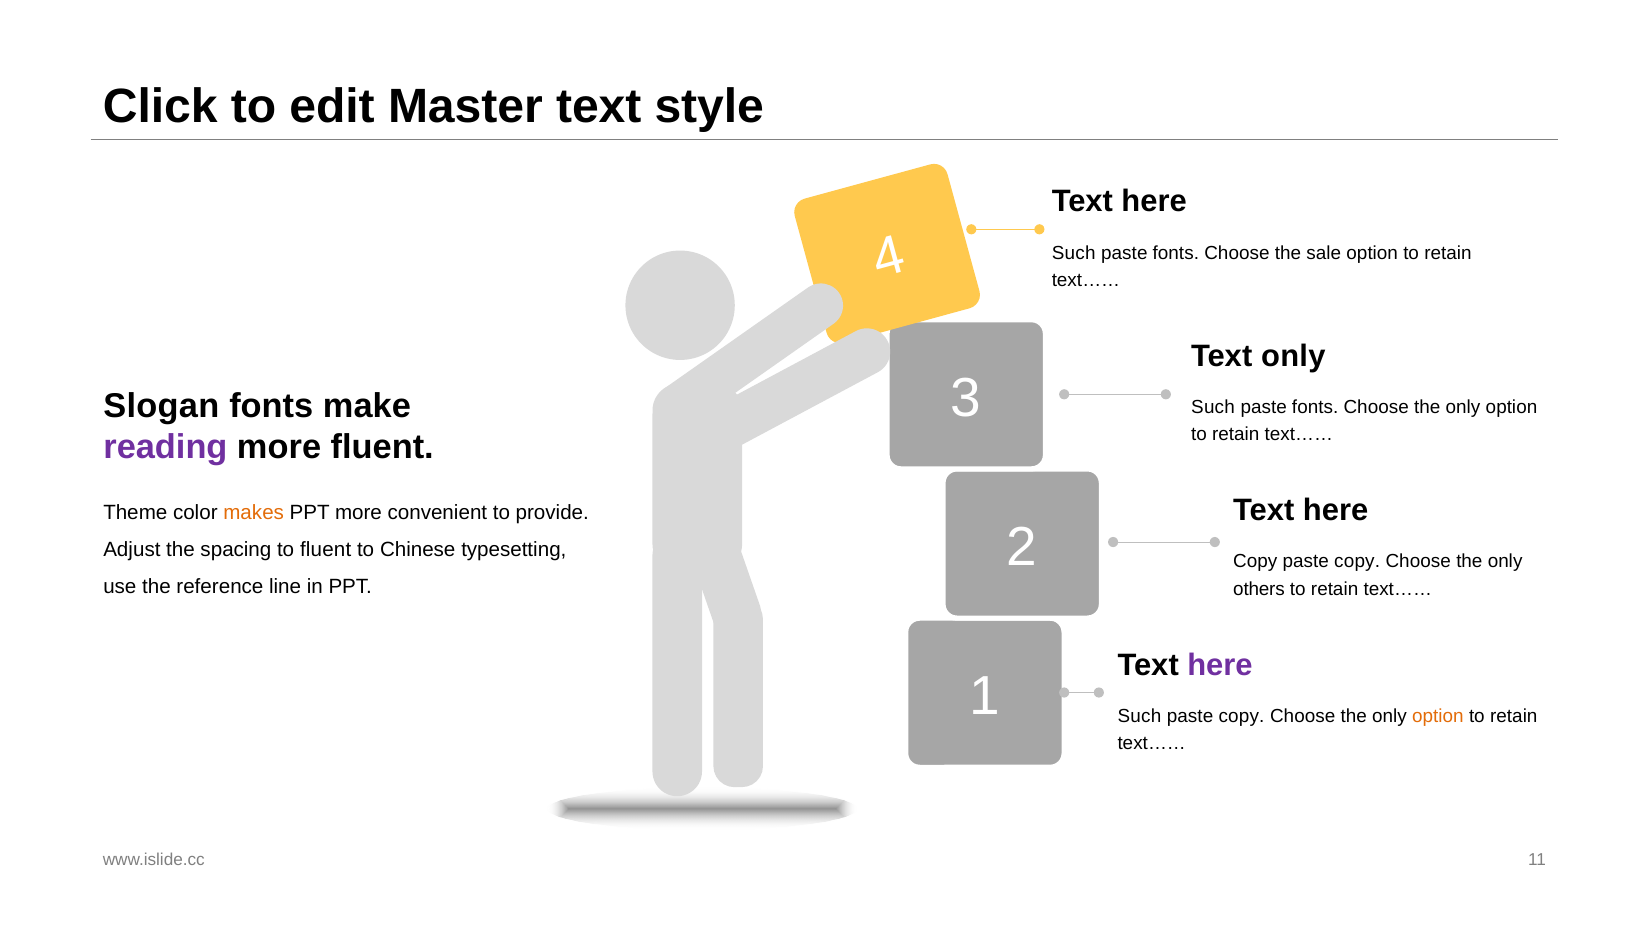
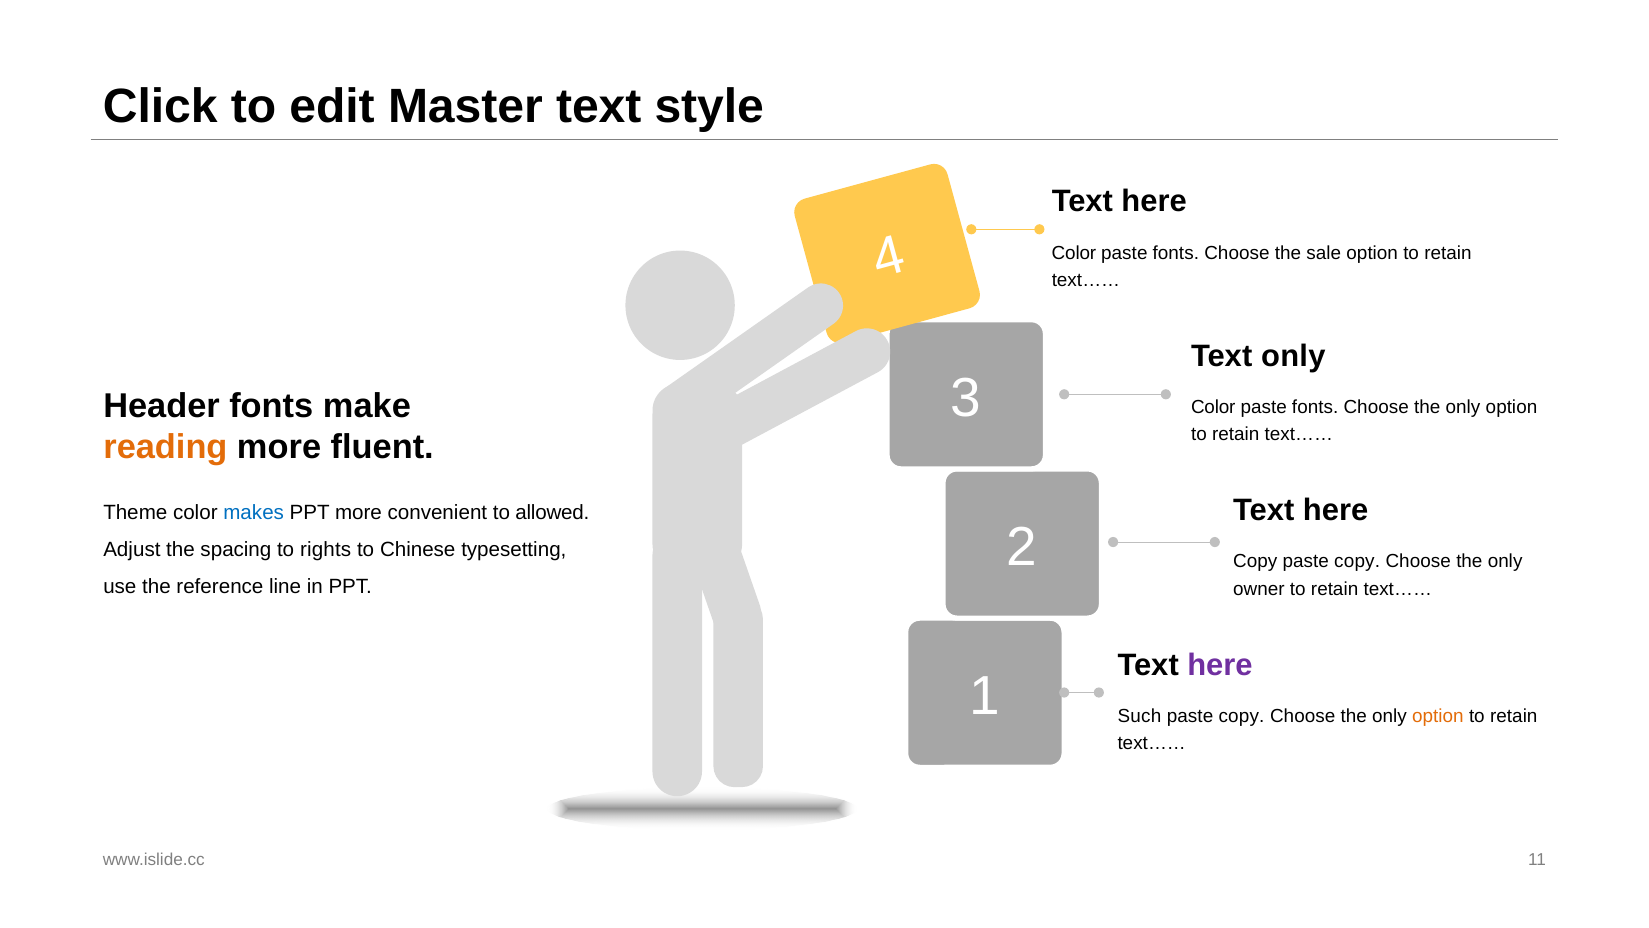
4 Such: Such -> Color
Slogan: Slogan -> Header
Such at (1213, 407): Such -> Color
reading colour: purple -> orange
makes colour: orange -> blue
provide: provide -> allowed
to fluent: fluent -> rights
others: others -> owner
